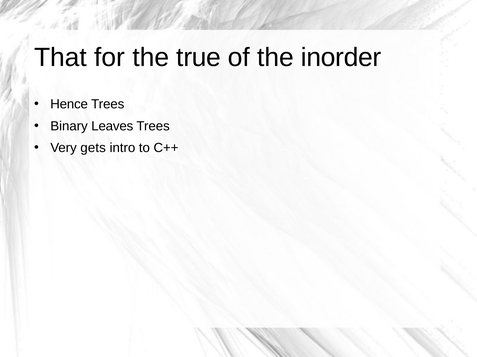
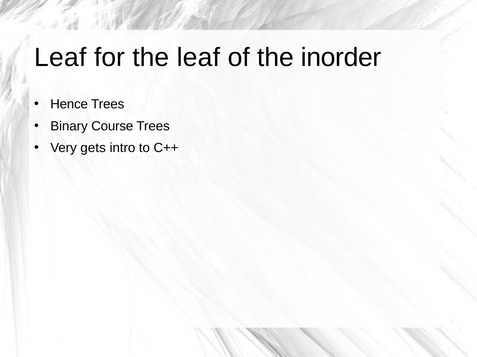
That at (61, 58): That -> Leaf
the true: true -> leaf
Leaves: Leaves -> Course
